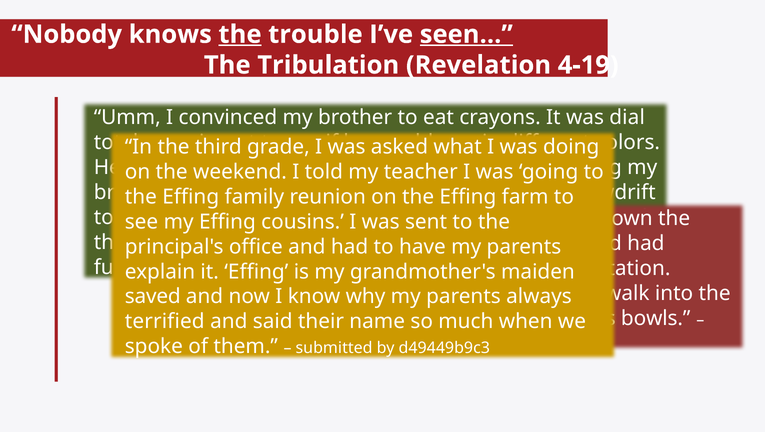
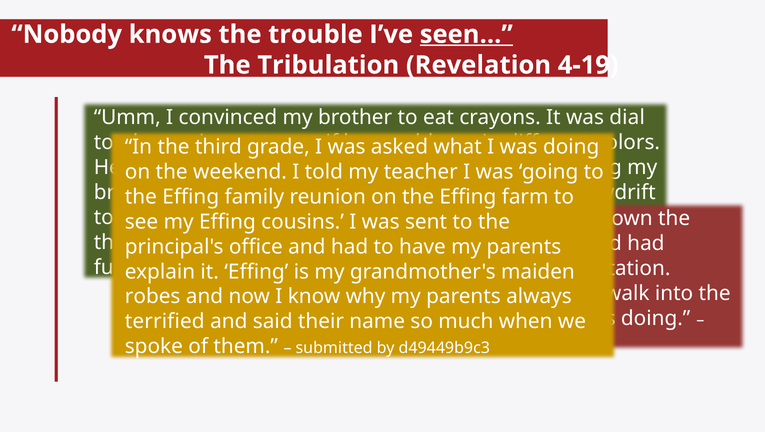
the at (240, 34) underline: present -> none
saved: saved -> robes
bowls at (656, 318): bowls -> doing
